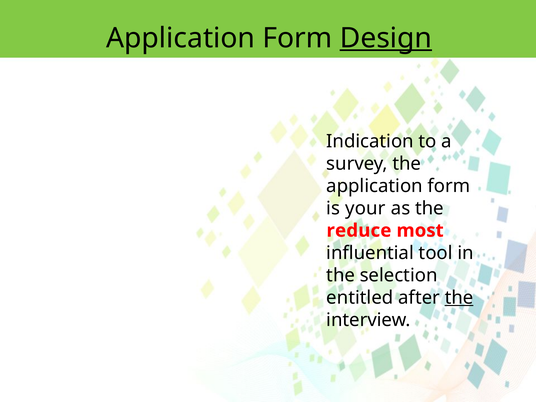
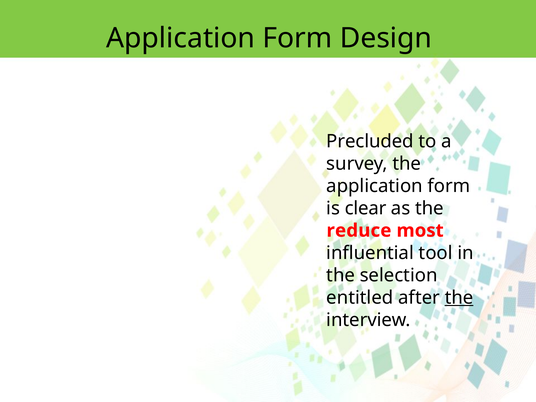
Design underline: present -> none
Indication: Indication -> Precluded
your: your -> clear
